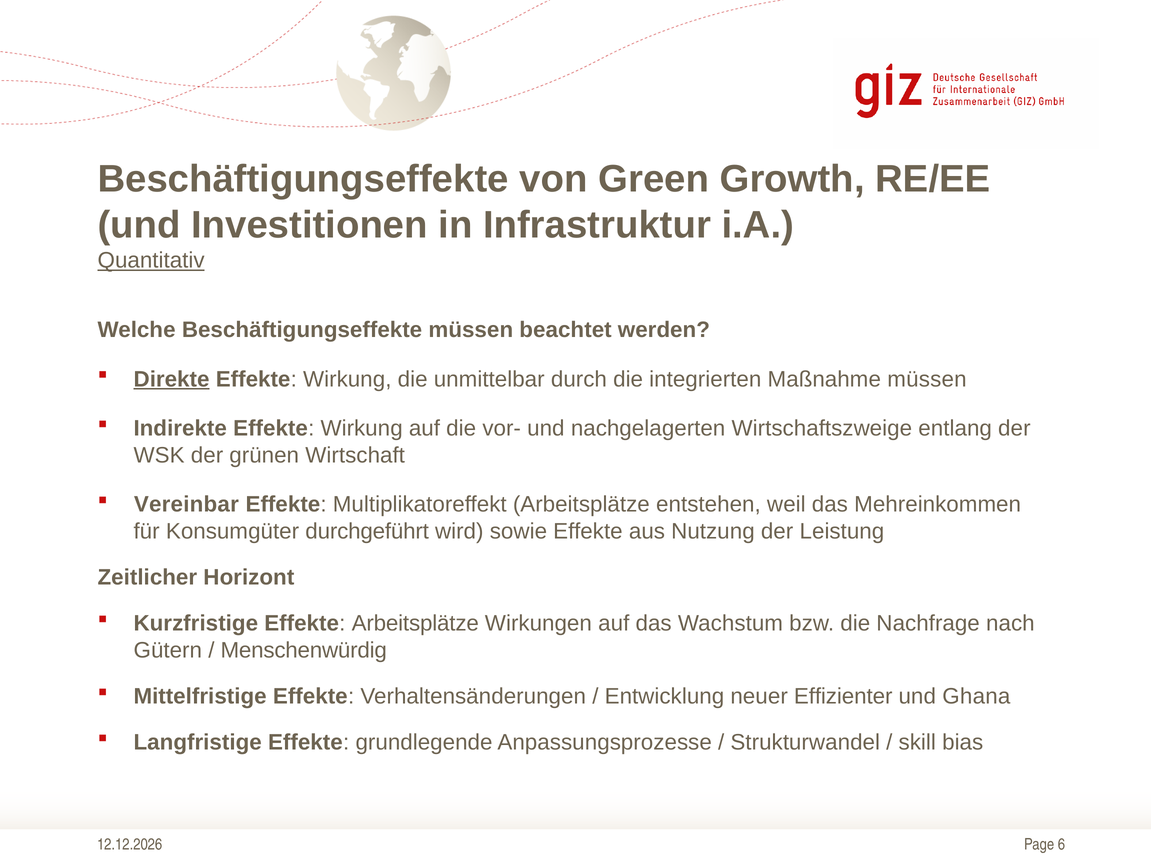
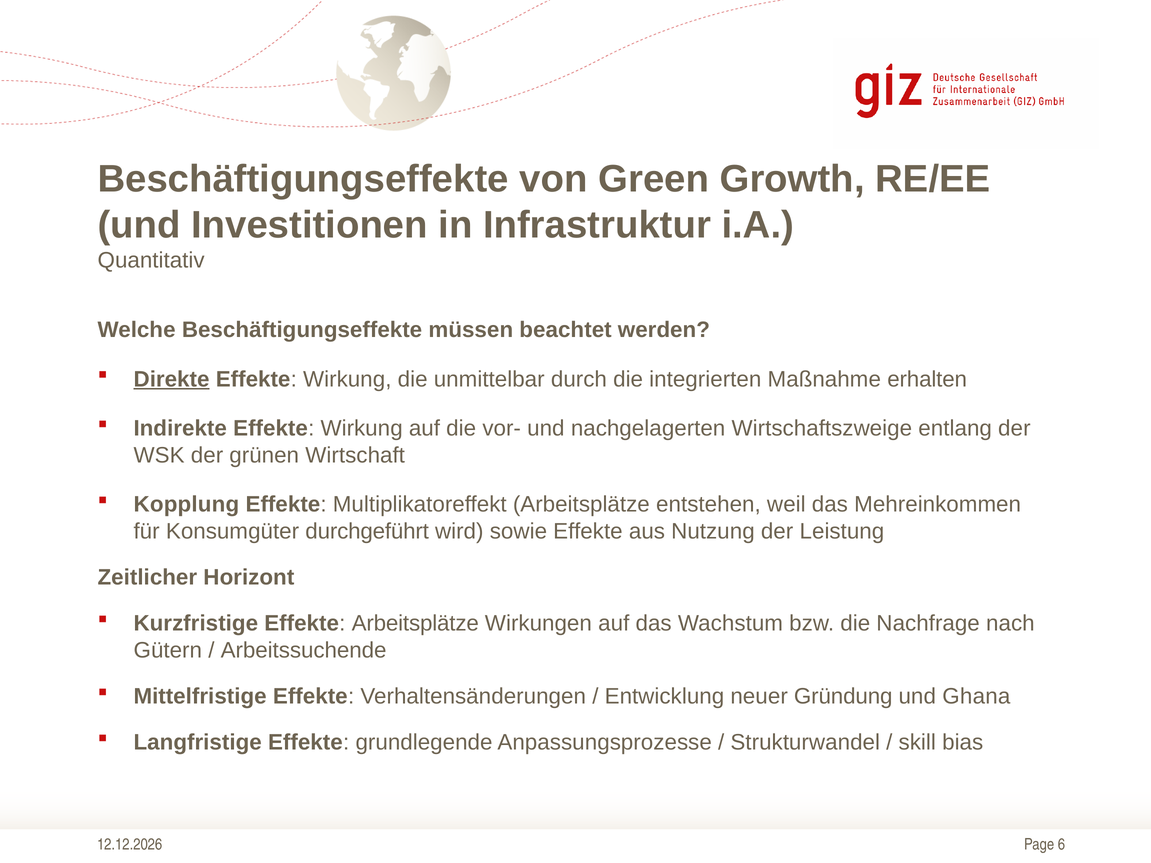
Quantitativ underline: present -> none
Maßnahme müssen: müssen -> erhalten
Vereinbar: Vereinbar -> Kopplung
Menschenwürdig: Menschenwürdig -> Arbeitssuchende
Effizienter: Effizienter -> Gründung
